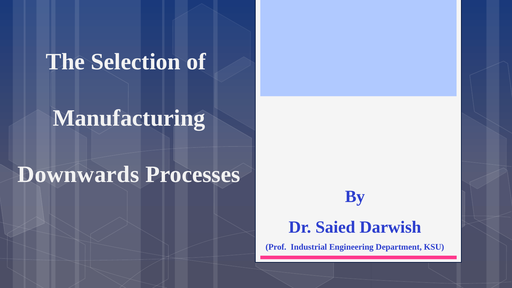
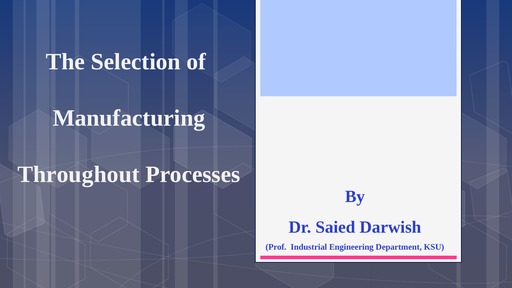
Downwards: Downwards -> Throughout
